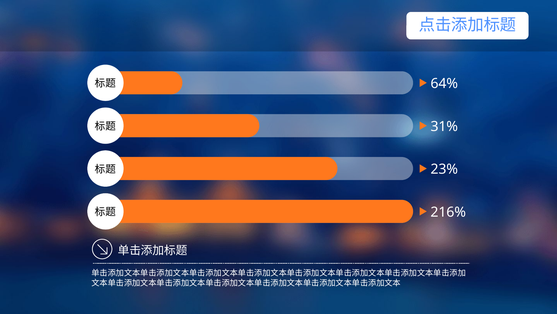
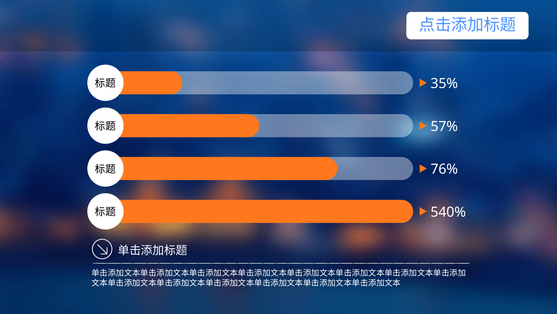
64%: 64% -> 35%
31%: 31% -> 57%
23%: 23% -> 76%
216%: 216% -> 540%
